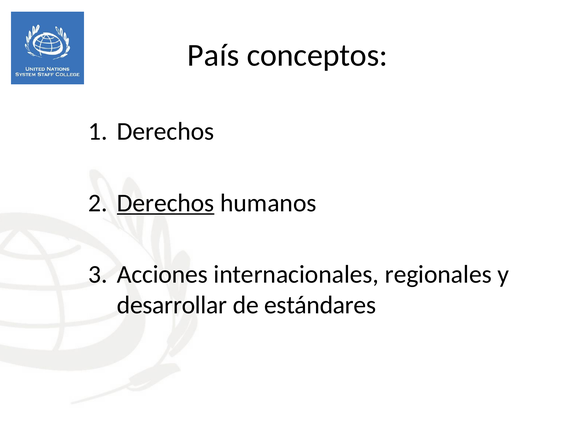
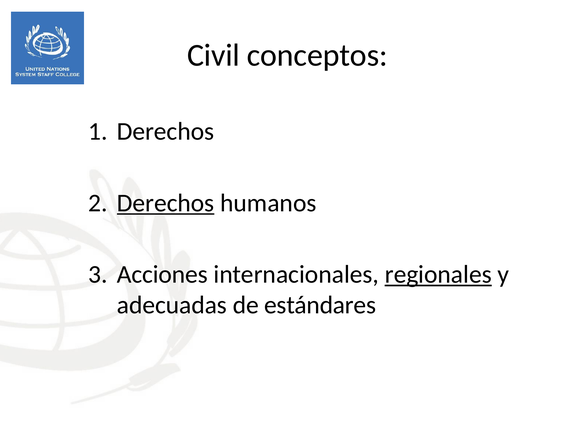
País: País -> Civil
regionales underline: none -> present
desarrollar: desarrollar -> adecuadas
